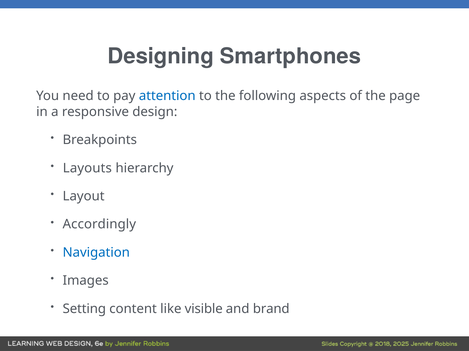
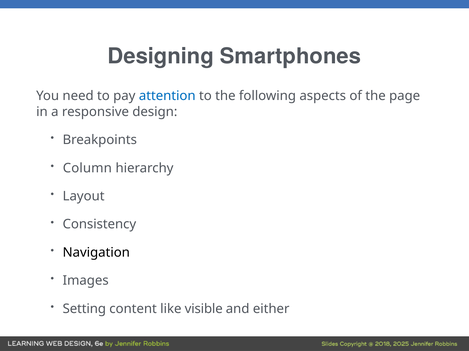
Layouts: Layouts -> Column
Accordingly: Accordingly -> Consistency
Navigation colour: blue -> black
brand: brand -> either
